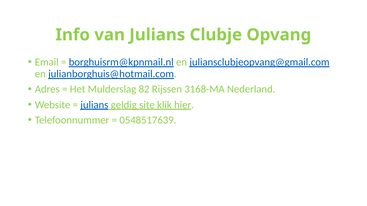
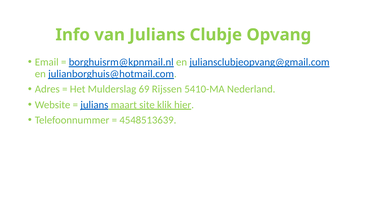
82: 82 -> 69
3168-MA: 3168-MA -> 5410-MA
geldig: geldig -> maart
0548517639: 0548517639 -> 4548513639
